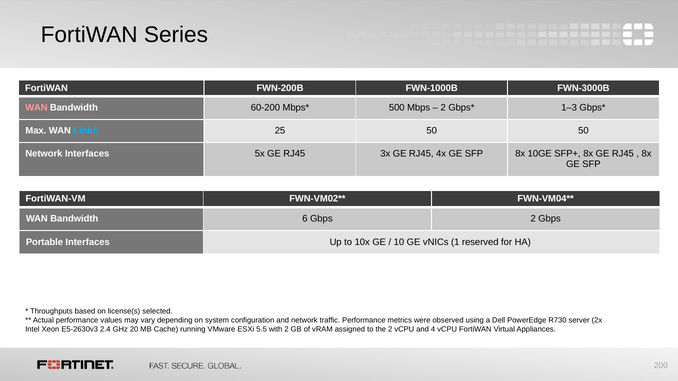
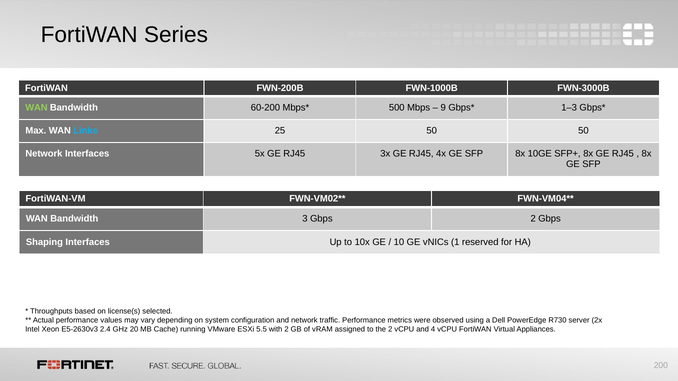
WAN at (36, 108) colour: pink -> light green
2 at (443, 108): 2 -> 9
6: 6 -> 3
Portable: Portable -> Shaping
